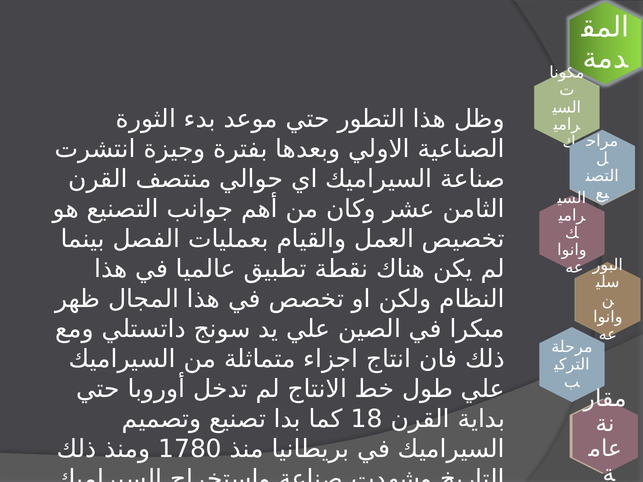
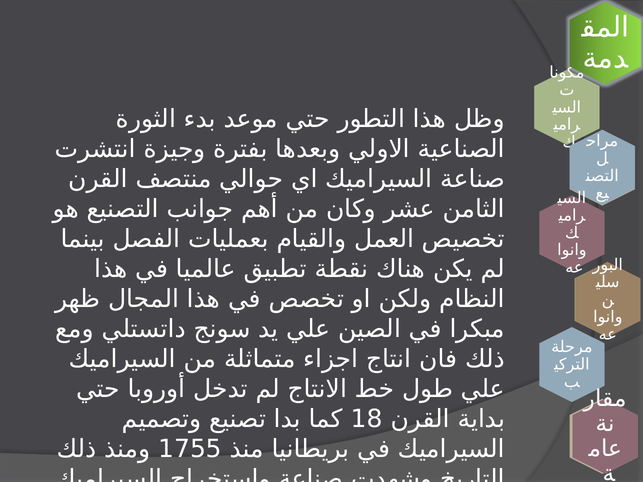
1780: 1780 -> 1755
